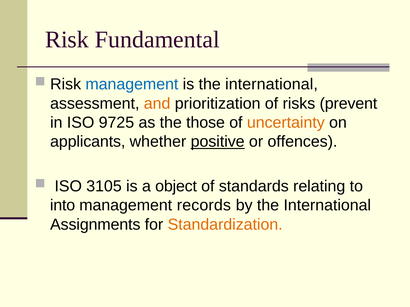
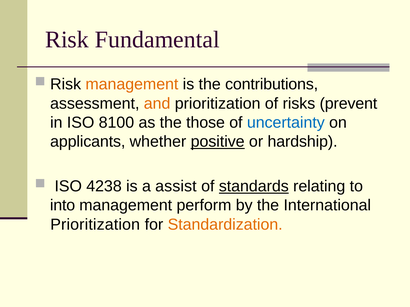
management at (132, 84) colour: blue -> orange
is the international: international -> contributions
9725: 9725 -> 8100
uncertainty colour: orange -> blue
offences: offences -> hardship
3105: 3105 -> 4238
object: object -> assist
standards underline: none -> present
records: records -> perform
Assignments at (95, 225): Assignments -> Prioritization
